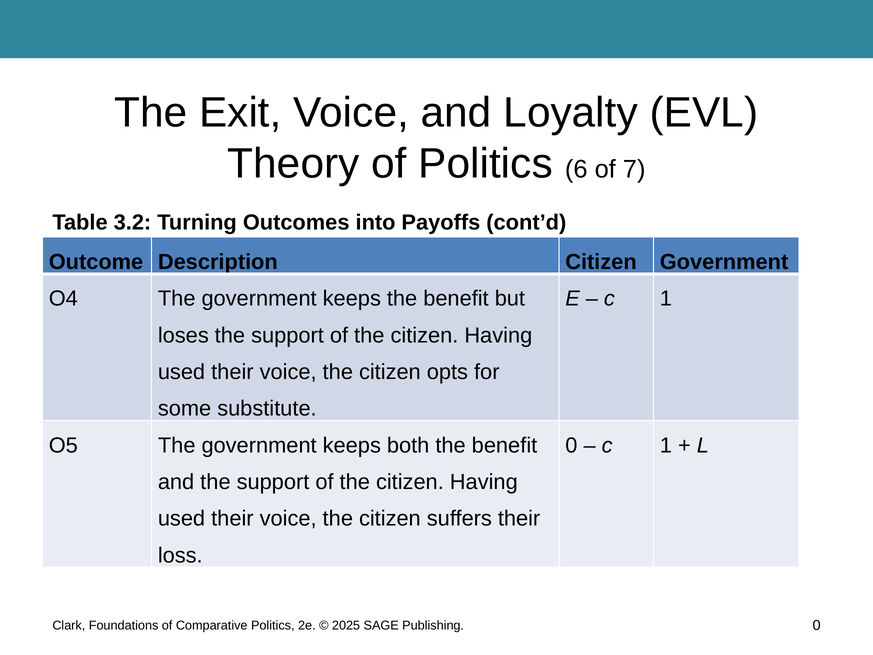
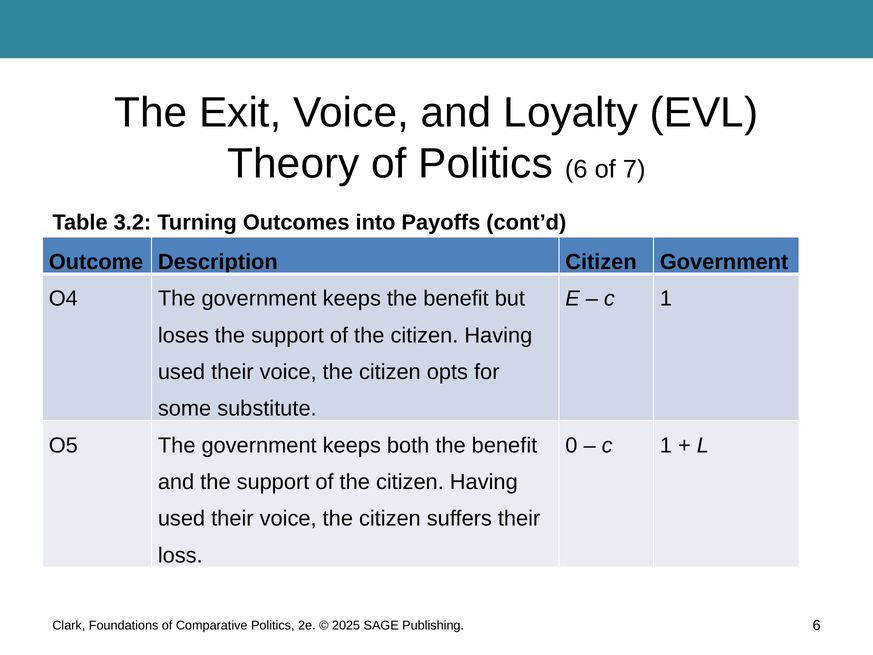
Publishing 0: 0 -> 6
